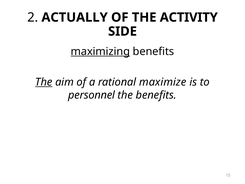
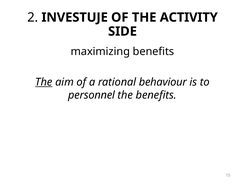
ACTUALLY: ACTUALLY -> INVESTUJE
maximizing underline: present -> none
maximize: maximize -> behaviour
